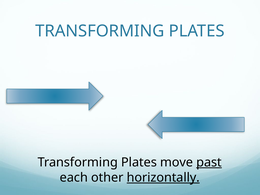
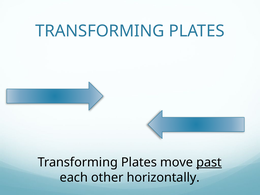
horizontally underline: present -> none
